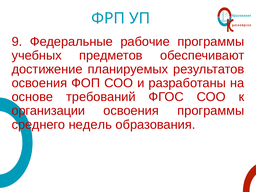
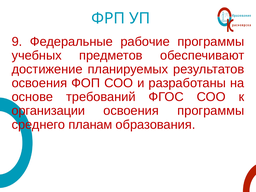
недель: недель -> планам
